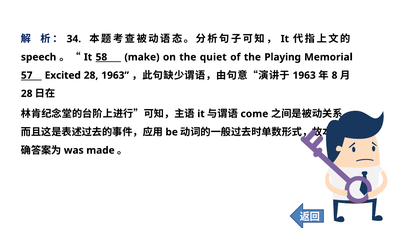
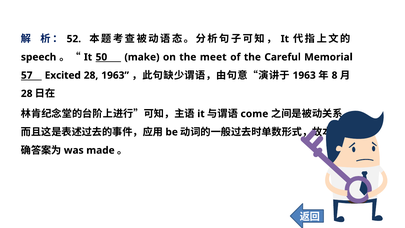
34: 34 -> 52
58: 58 -> 50
quiet: quiet -> meet
Playing: Playing -> Careful
